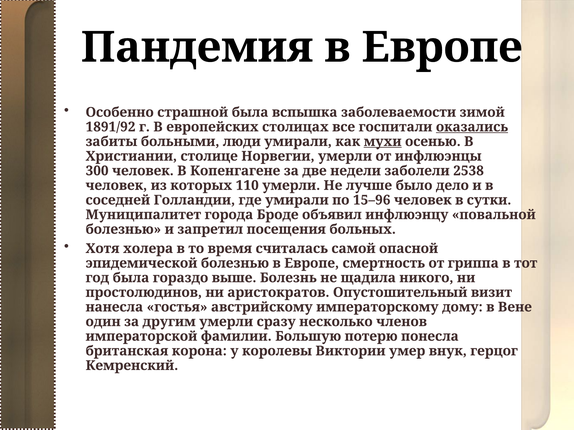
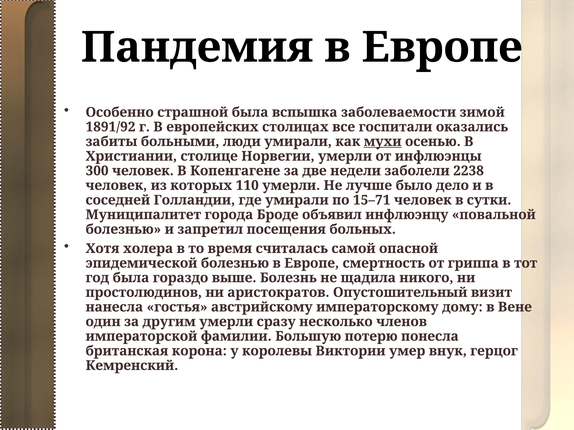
оказались underline: present -> none
2538: 2538 -> 2238
15–96: 15–96 -> 15–71
